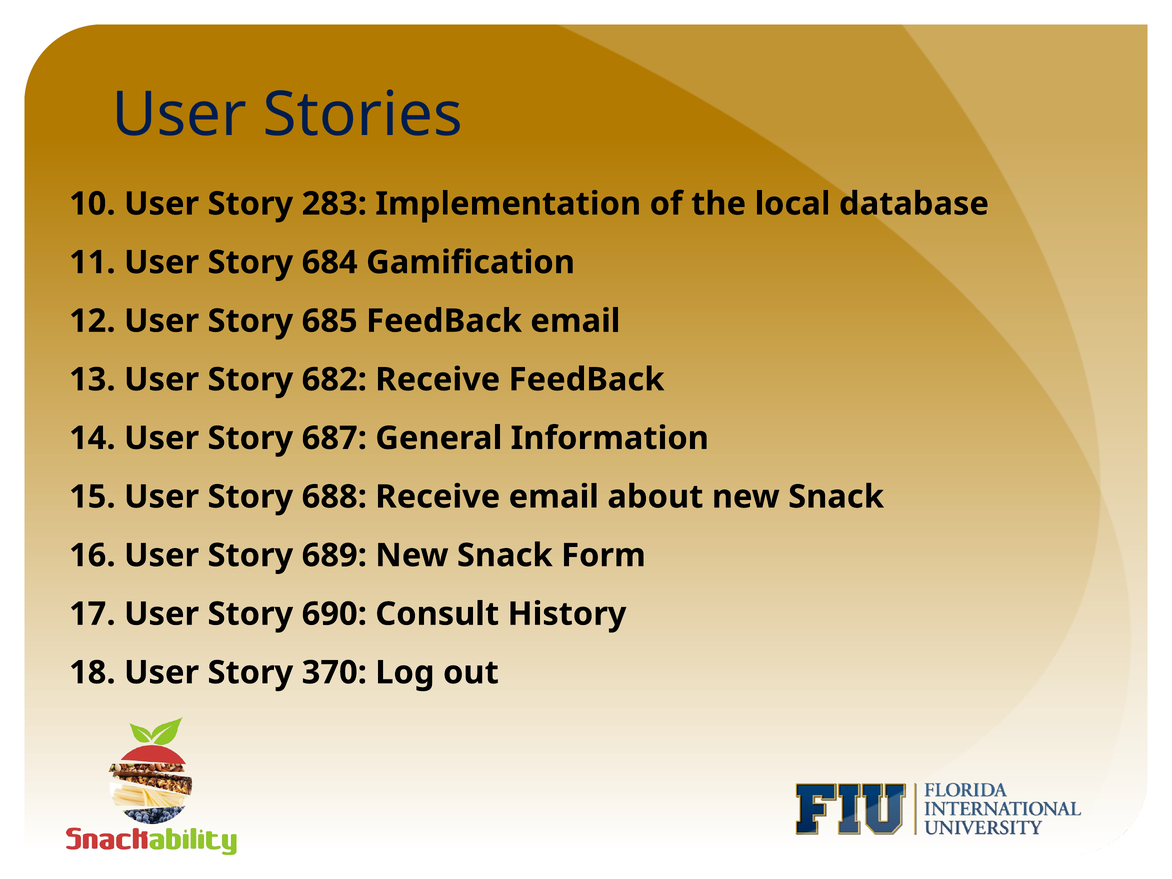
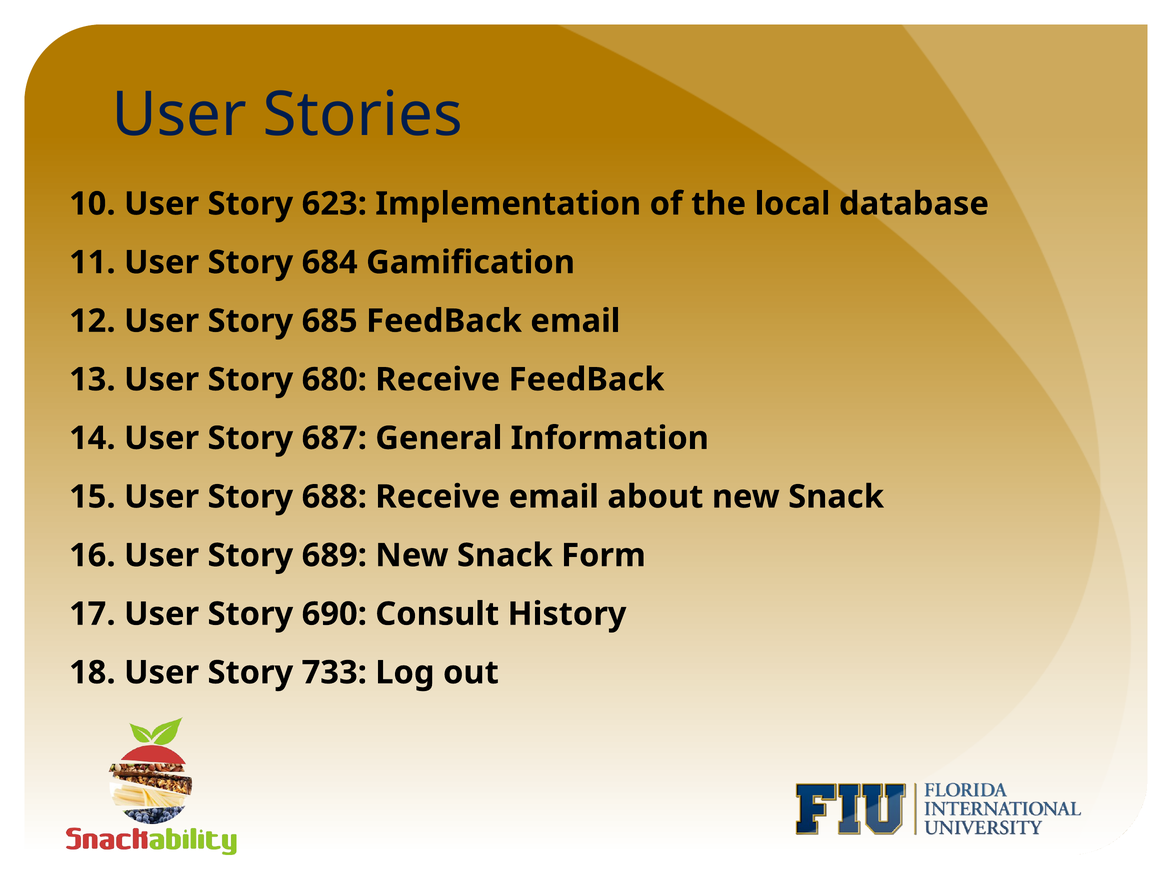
283: 283 -> 623
682: 682 -> 680
370: 370 -> 733
